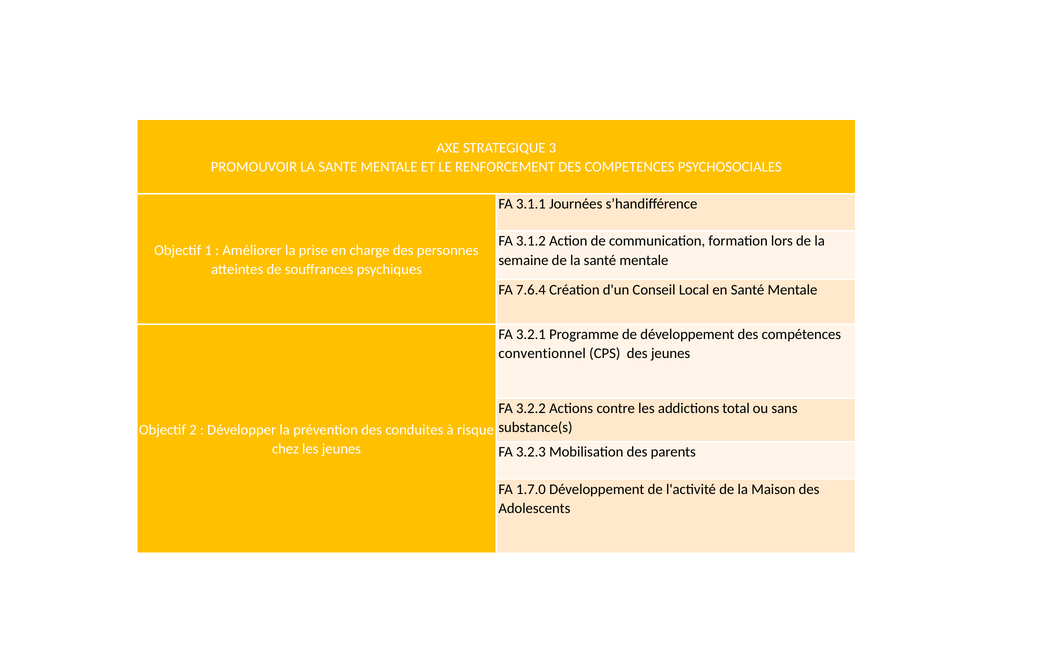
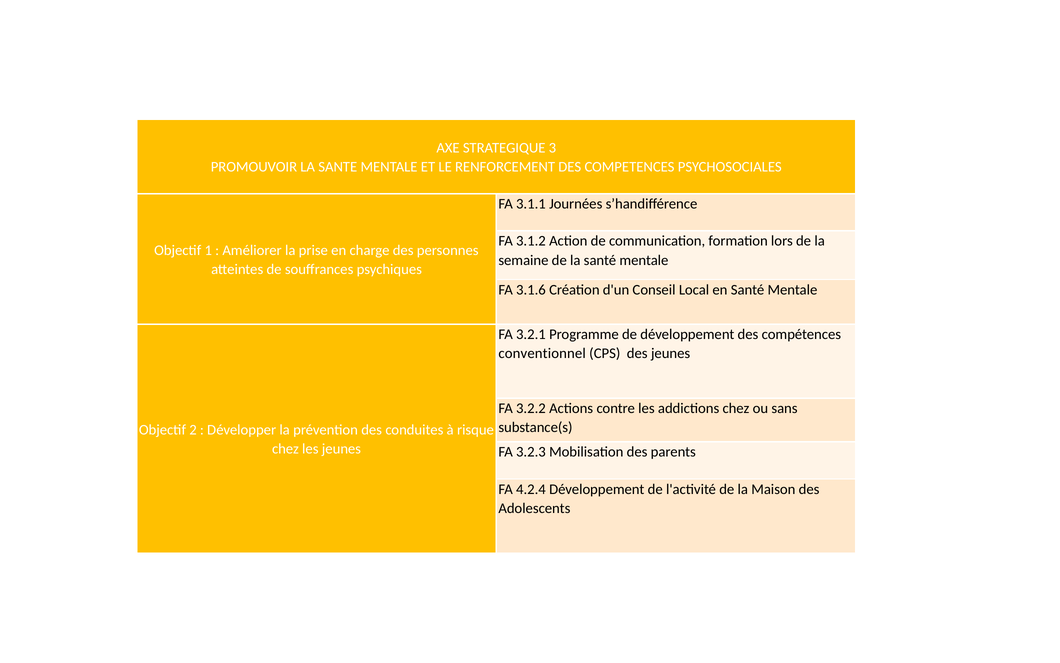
7.6.4: 7.6.4 -> 3.1.6
addictions total: total -> chez
1.7.0: 1.7.0 -> 4.2.4
